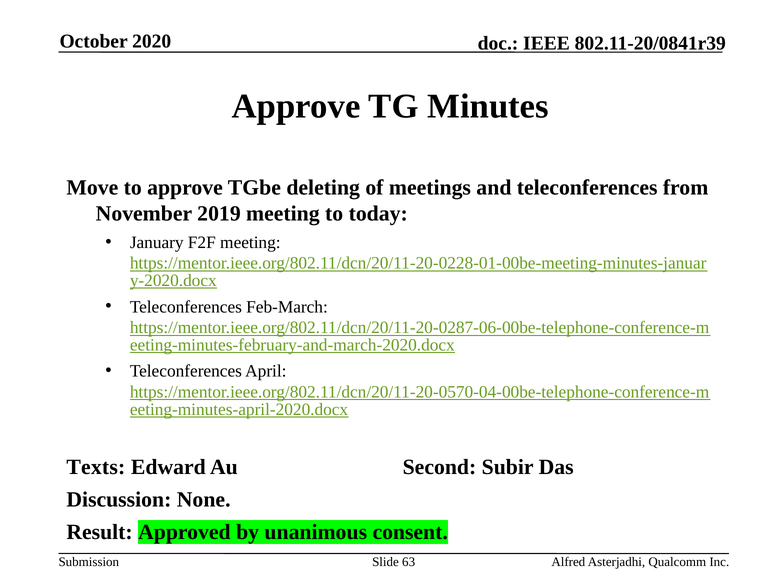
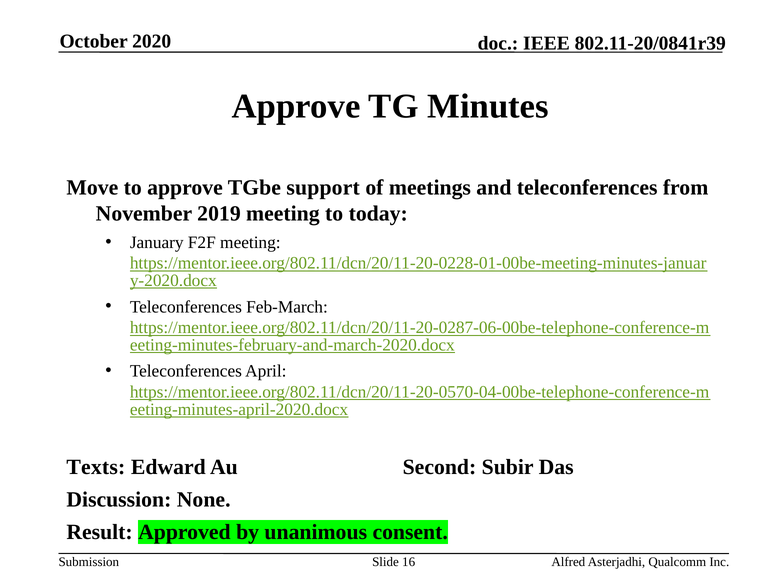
deleting: deleting -> support
63: 63 -> 16
